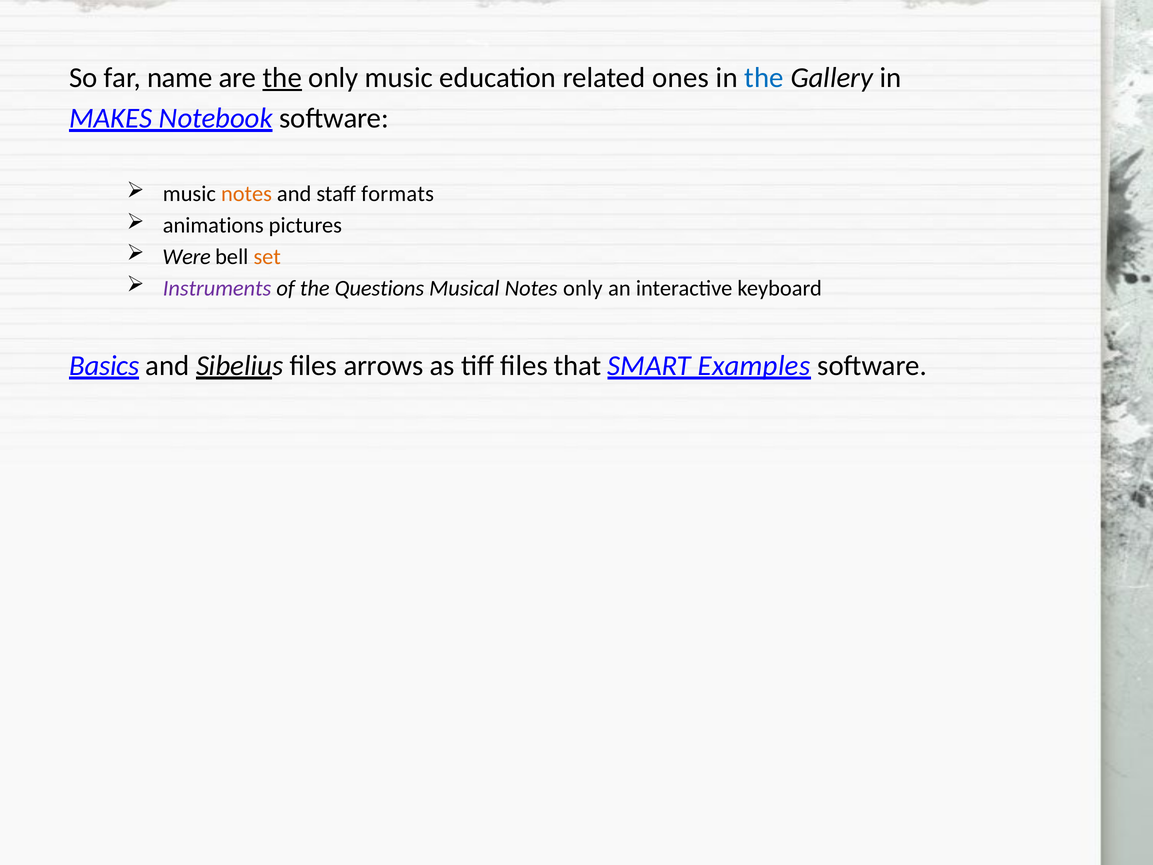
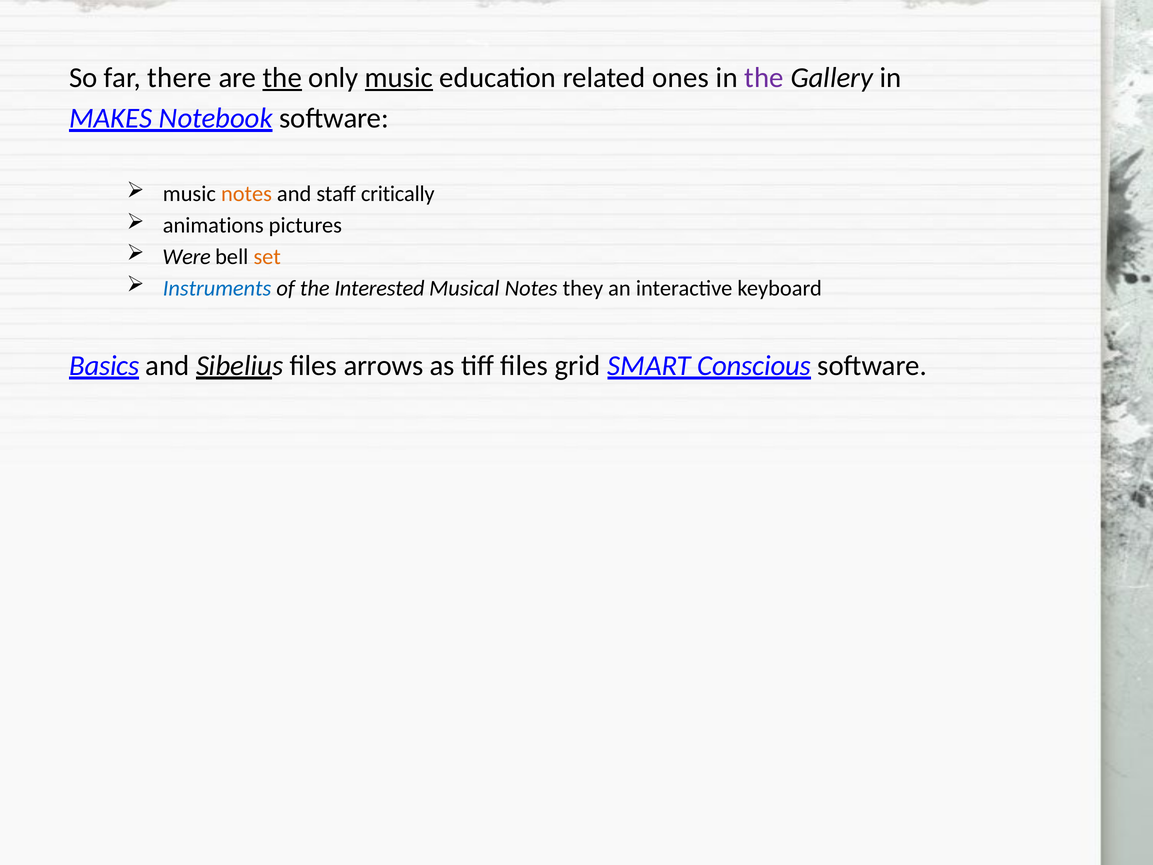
name: name -> there
music at (399, 78) underline: none -> present
the at (764, 78) colour: blue -> purple
formats: formats -> critically
Instruments colour: purple -> blue
Questions: Questions -> Interested
Notes only: only -> they
that: that -> grid
Examples: Examples -> Conscious
